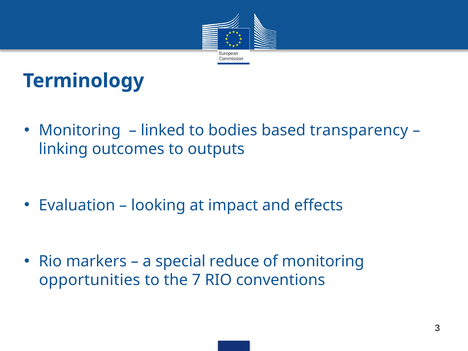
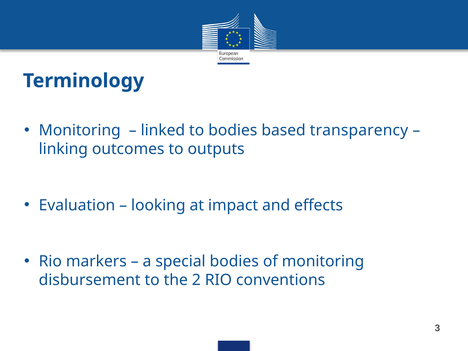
special reduce: reduce -> bodies
opportunities: opportunities -> disbursement
7: 7 -> 2
